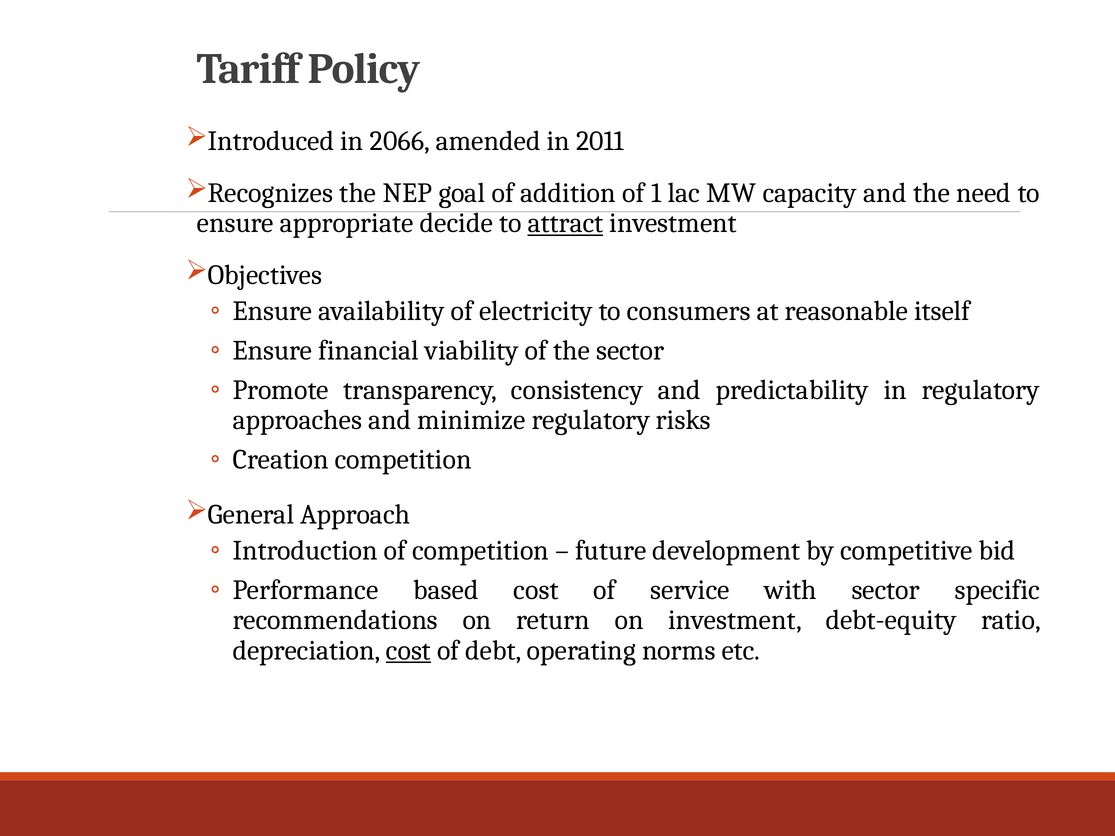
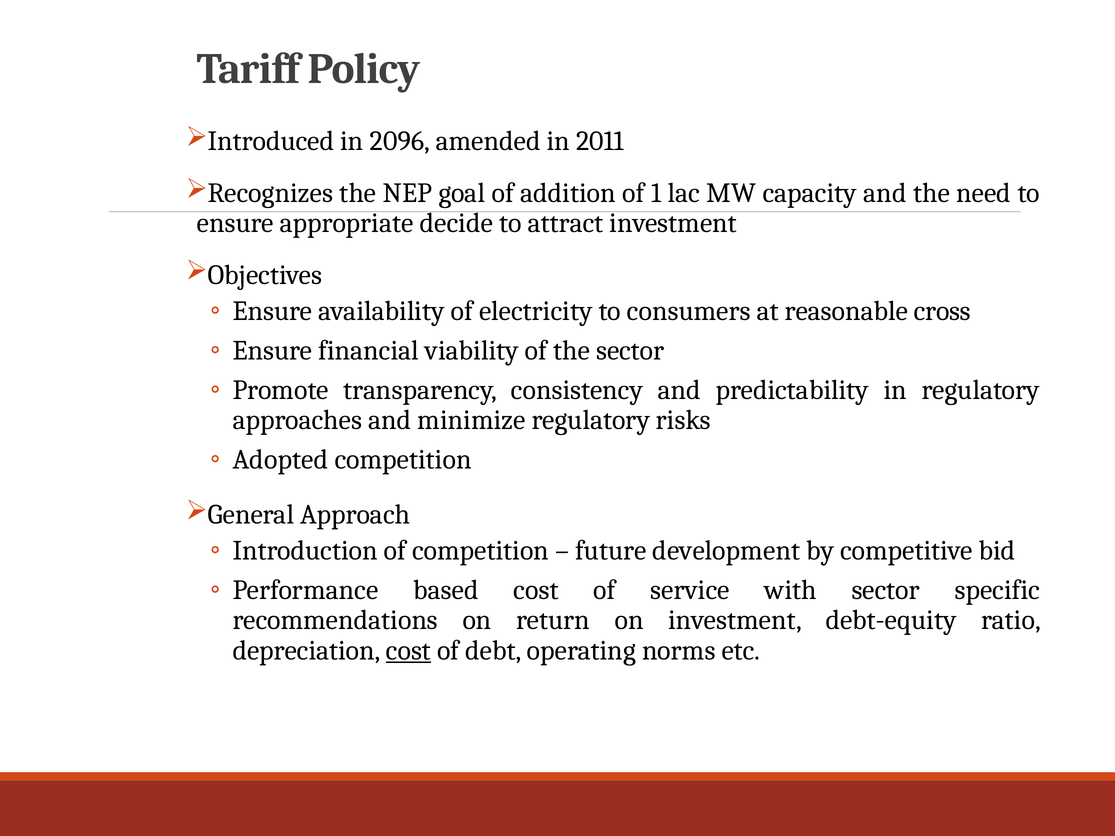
2066: 2066 -> 2096
attract underline: present -> none
itself: itself -> cross
Creation: Creation -> Adopted
